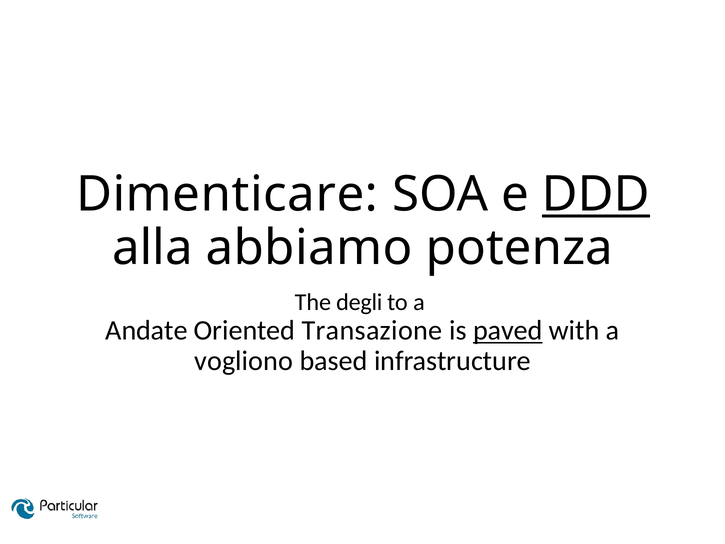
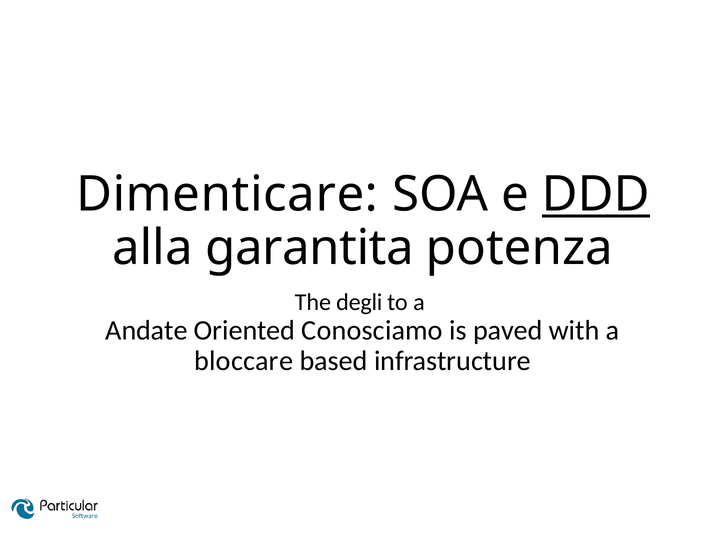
abbiamo: abbiamo -> garantita
Transazione: Transazione -> Conosciamo
paved underline: present -> none
vogliono: vogliono -> bloccare
